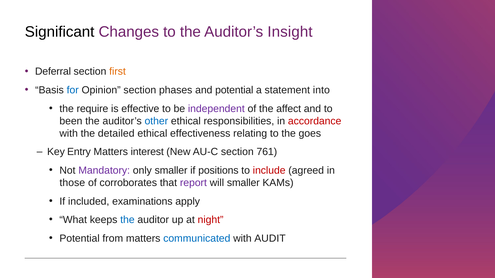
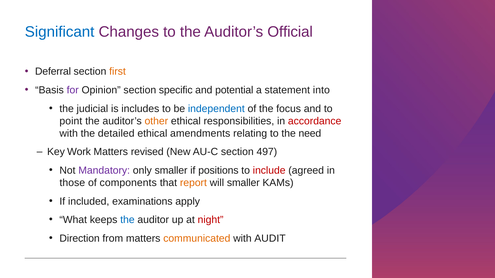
Significant colour: black -> blue
Insight: Insight -> Official
for colour: blue -> purple
phases: phases -> specific
require: require -> judicial
effective: effective -> includes
independent colour: purple -> blue
affect: affect -> focus
been: been -> point
other colour: blue -> orange
effectiveness: effectiveness -> amendments
goes: goes -> need
Entry: Entry -> Work
interest: interest -> revised
761: 761 -> 497
corroborates: corroborates -> components
report colour: purple -> orange
Potential at (80, 239): Potential -> Direction
communicated colour: blue -> orange
